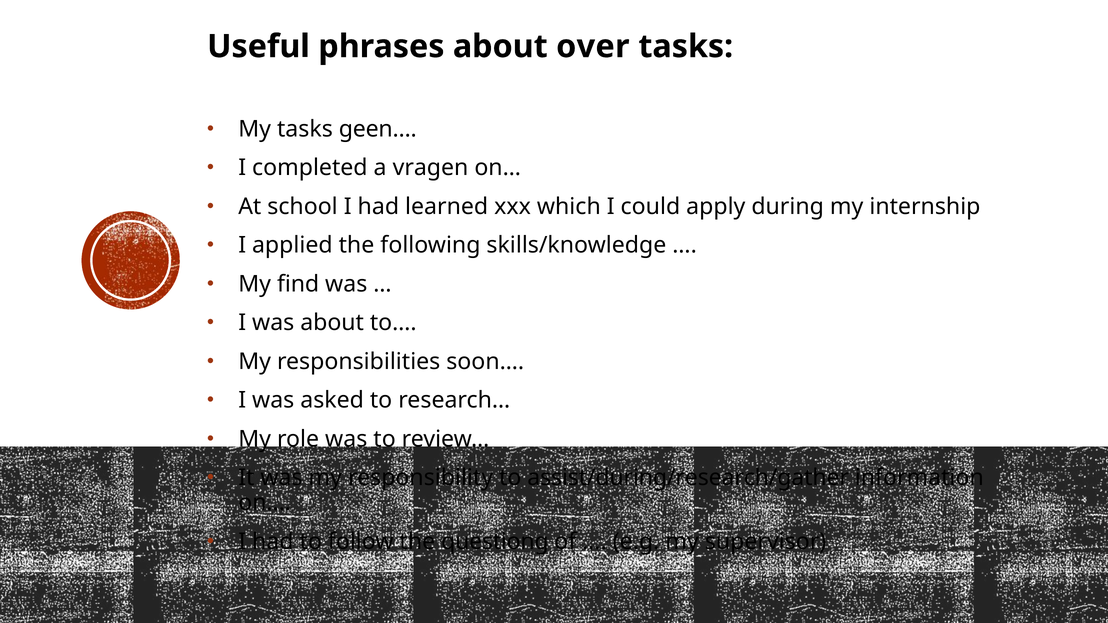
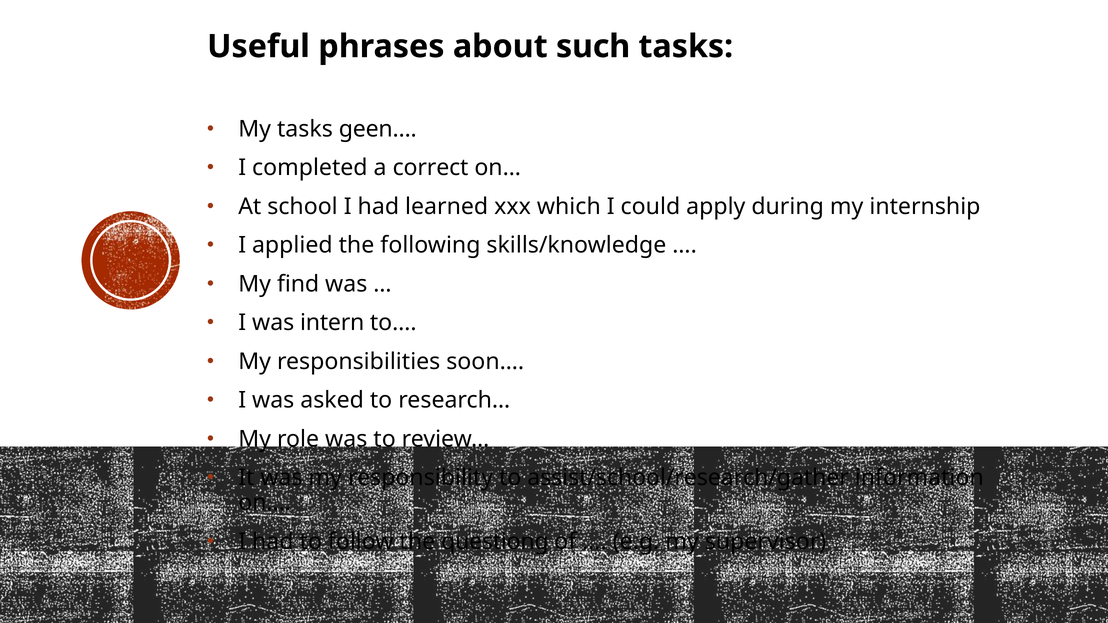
over: over -> such
vragen: vragen -> correct
was about: about -> intern
assist/during/research/gather: assist/during/research/gather -> assist/school/research/gather
